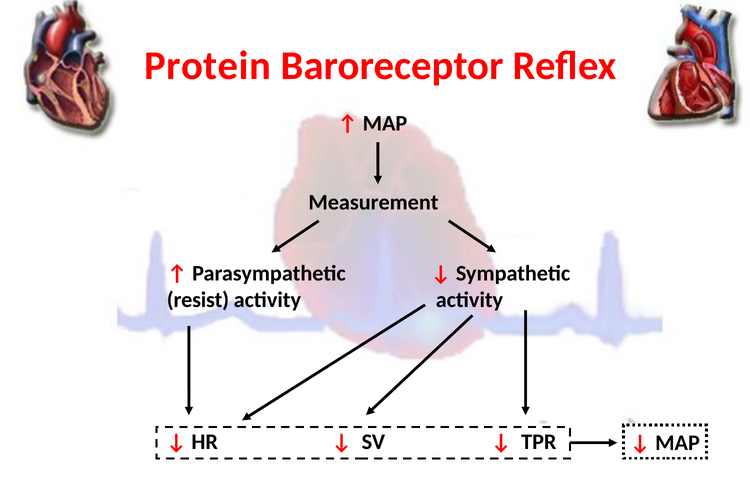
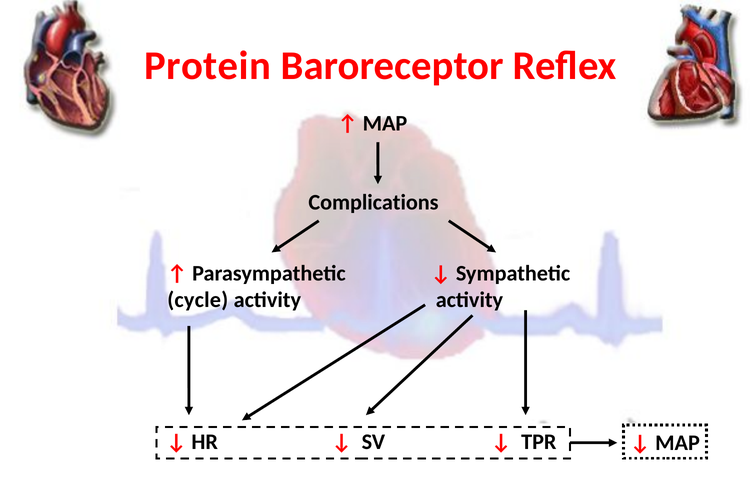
Measurement: Measurement -> Complications
resist: resist -> cycle
